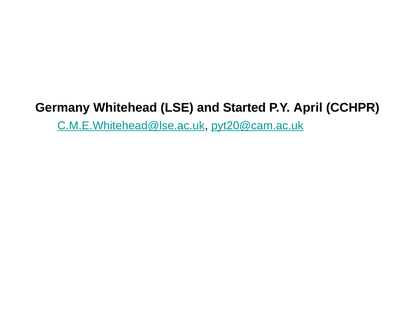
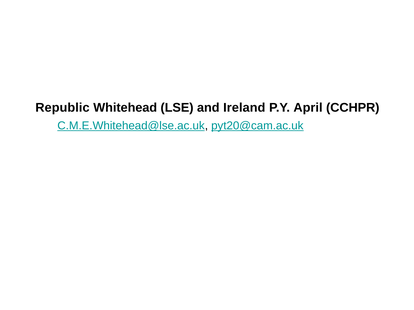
Germany: Germany -> Republic
Started: Started -> Ireland
